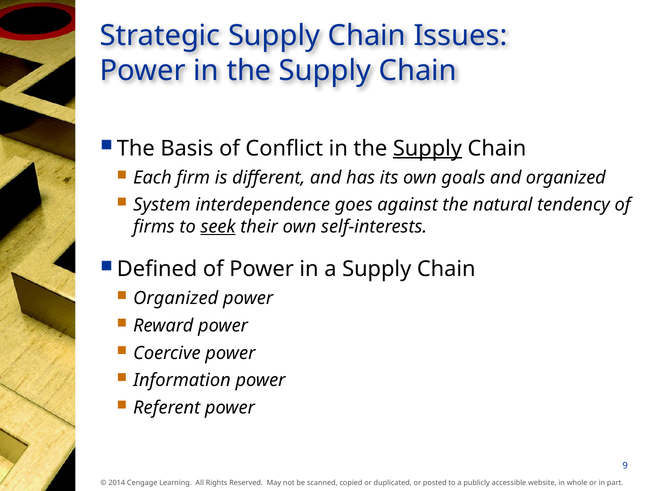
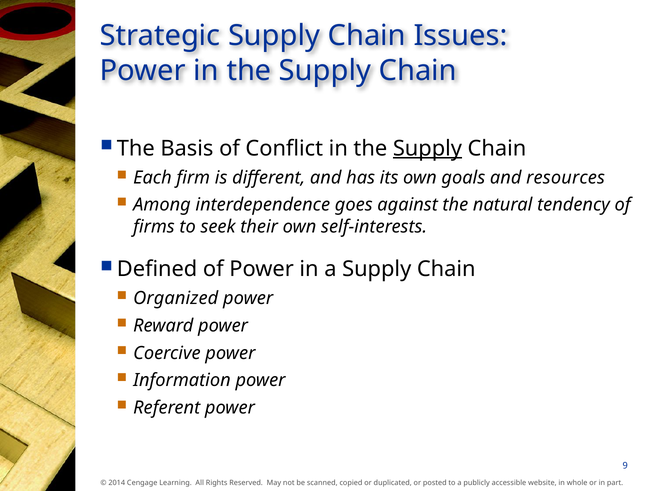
and organized: organized -> resources
System: System -> Among
seek underline: present -> none
